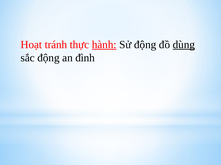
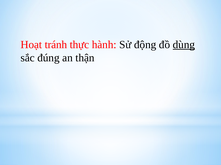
hành underline: present -> none
sắc động: động -> đúng
đình: đình -> thận
